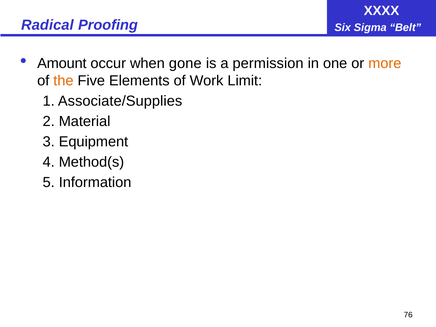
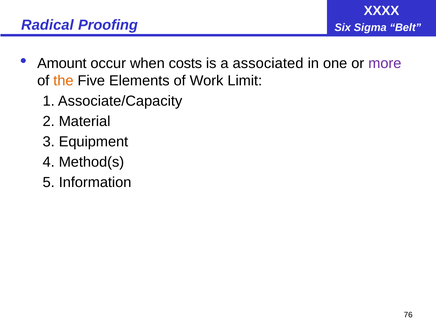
gone: gone -> costs
permission: permission -> associated
more colour: orange -> purple
Associate/Supplies: Associate/Supplies -> Associate/Capacity
